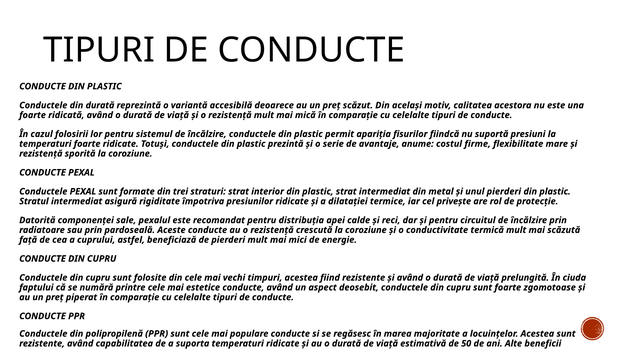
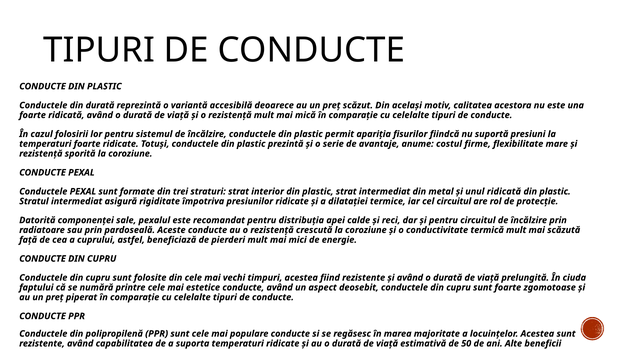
unul pierderi: pierderi -> ridicată
cel privește: privește -> circuitul
